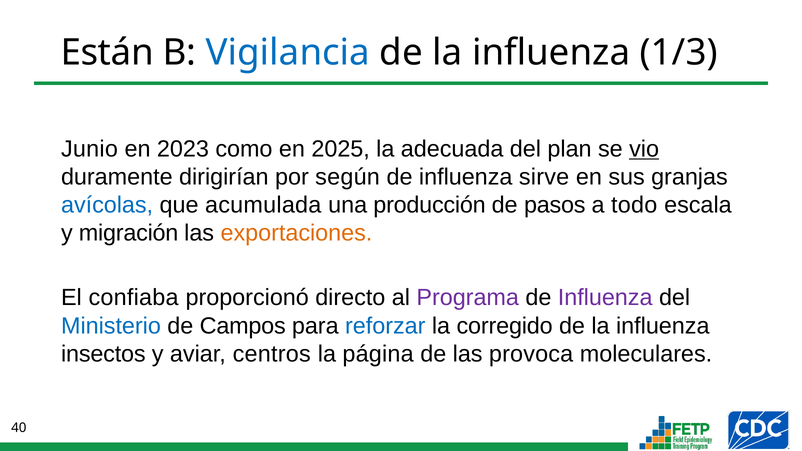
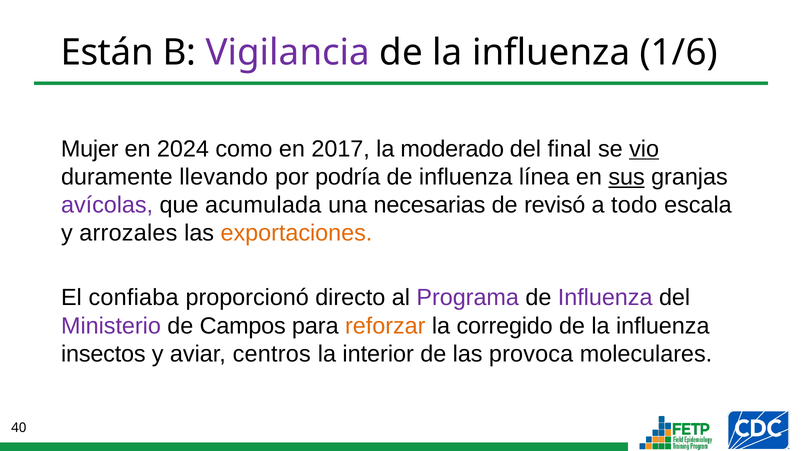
Vigilancia colour: blue -> purple
1/3: 1/3 -> 1/6
Junio: Junio -> Mujer
2023: 2023 -> 2024
2025: 2025 -> 2017
adecuada: adecuada -> moderado
plan: plan -> final
dirigirían: dirigirían -> llevando
según: según -> podría
sirve: sirve -> línea
sus underline: none -> present
avícolas colour: blue -> purple
producción: producción -> necesarias
pasos: pasos -> revisó
migración: migración -> arrozales
Ministerio colour: blue -> purple
reforzar colour: blue -> orange
página: página -> interior
